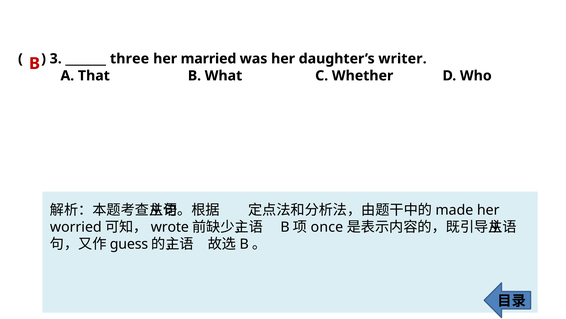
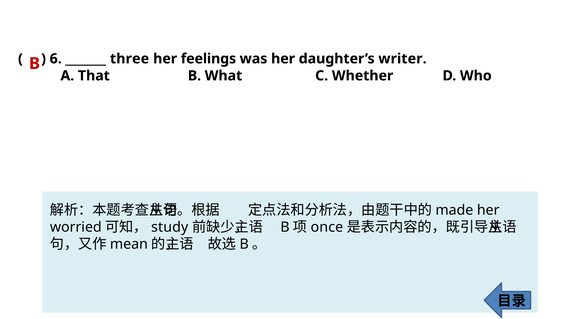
3: 3 -> 6
married: married -> feelings
wrote: wrote -> study
guess: guess -> mean
